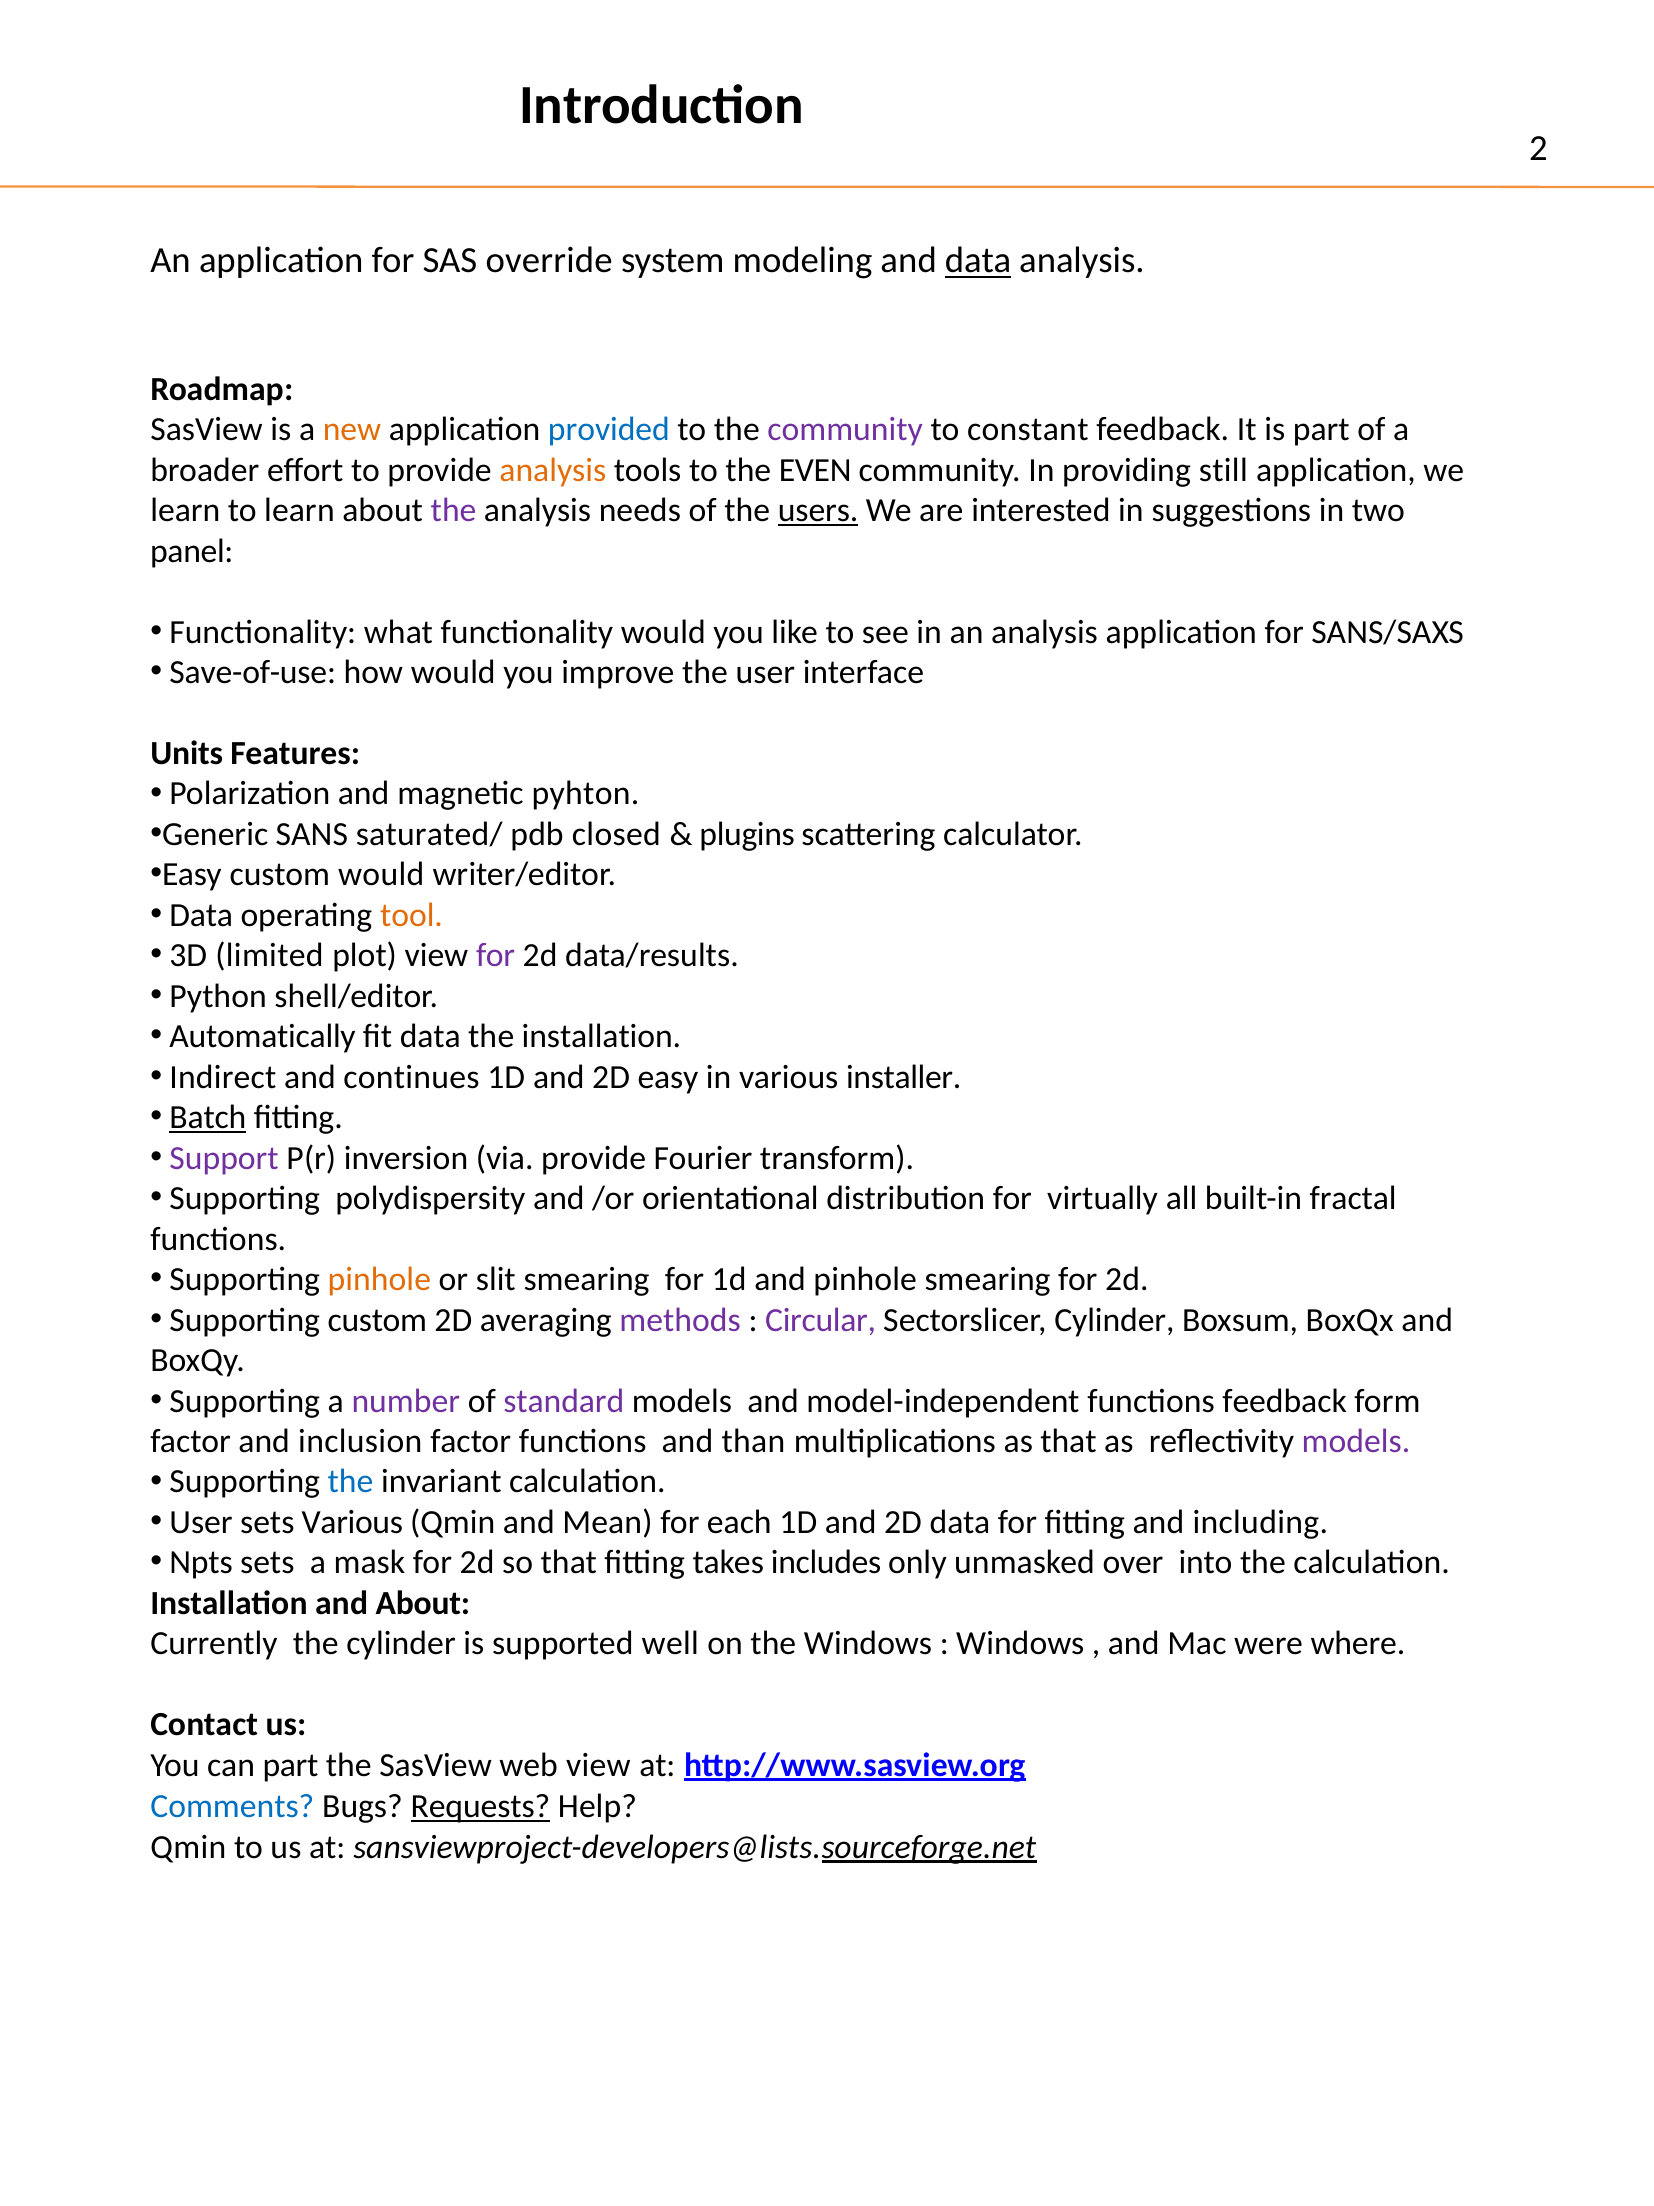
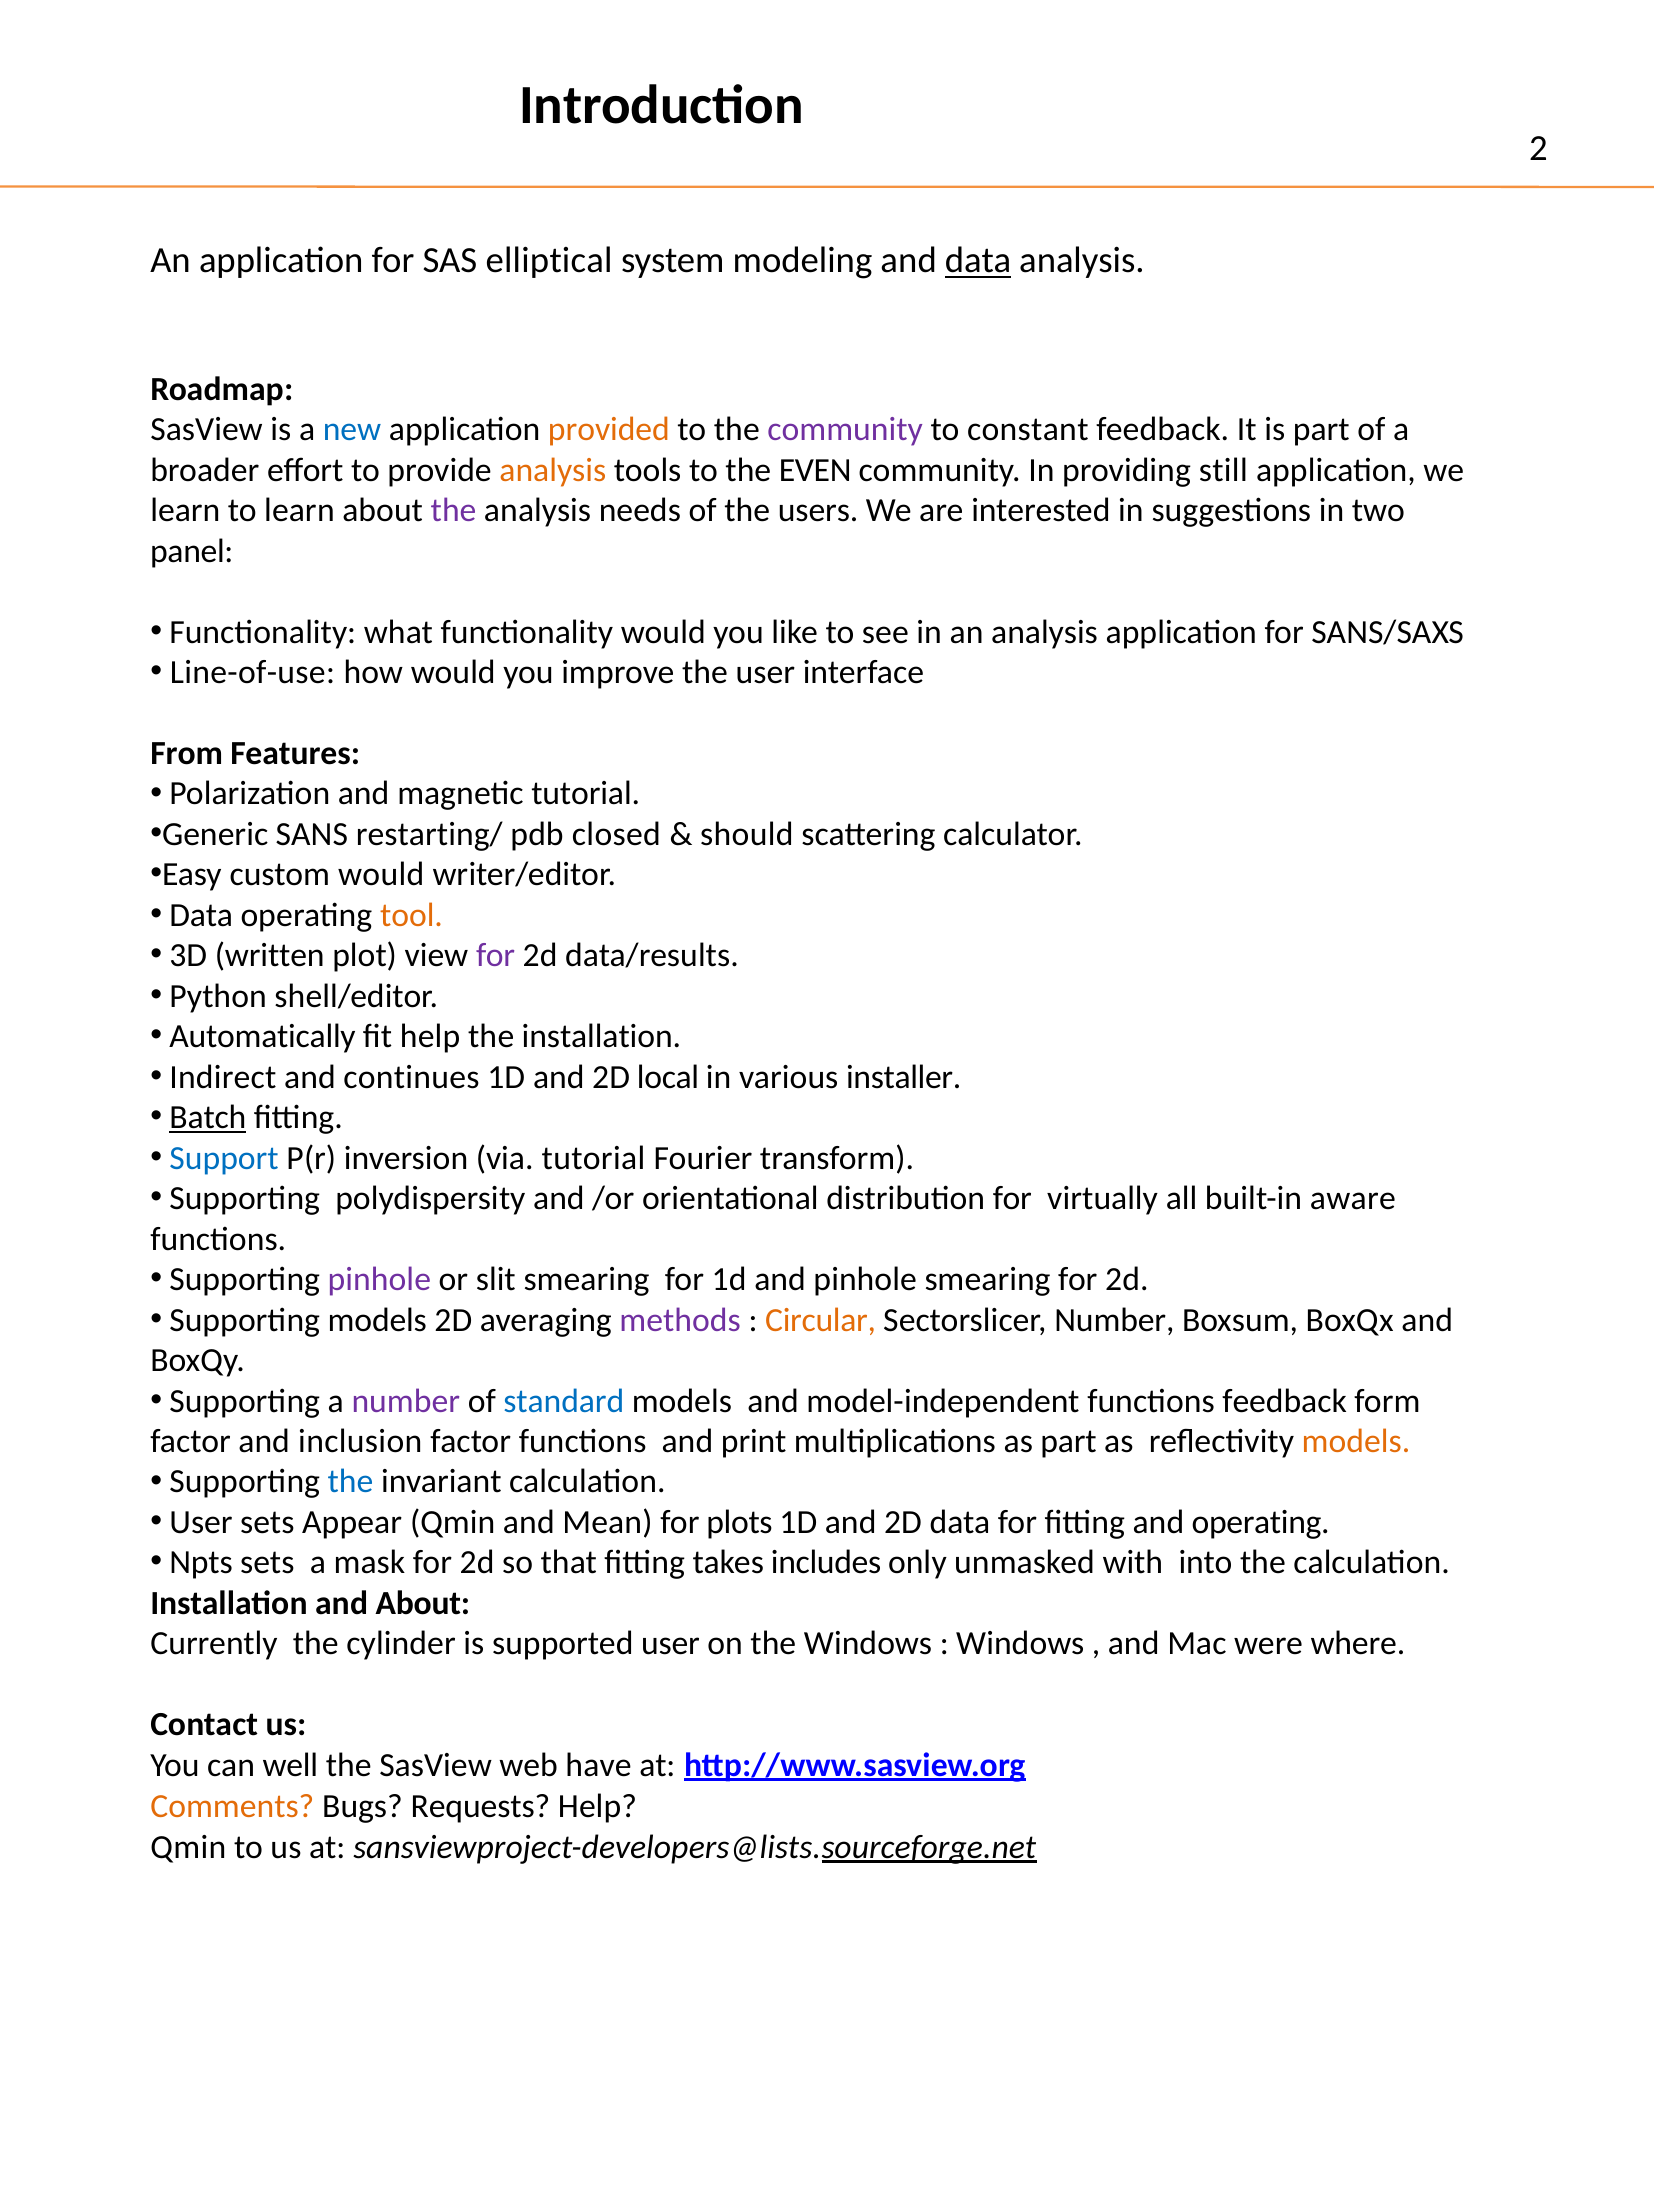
override: override -> elliptical
new colour: orange -> blue
provided colour: blue -> orange
users underline: present -> none
Save-of-use: Save-of-use -> Line-of-use
Units: Units -> From
magnetic pyhton: pyhton -> tutorial
saturated/: saturated/ -> restarting/
plugins: plugins -> should
limited: limited -> written
fit data: data -> help
2D easy: easy -> local
Support colour: purple -> blue
via provide: provide -> tutorial
fractal: fractal -> aware
pinhole at (379, 1279) colour: orange -> purple
Supporting custom: custom -> models
Circular colour: purple -> orange
Sectorslicer Cylinder: Cylinder -> Number
standard colour: purple -> blue
than: than -> print
as that: that -> part
models at (1356, 1441) colour: purple -> orange
sets Various: Various -> Appear
each: each -> plots
and including: including -> operating
over: over -> with
supported well: well -> user
can part: part -> well
web view: view -> have
Comments colour: blue -> orange
Requests underline: present -> none
